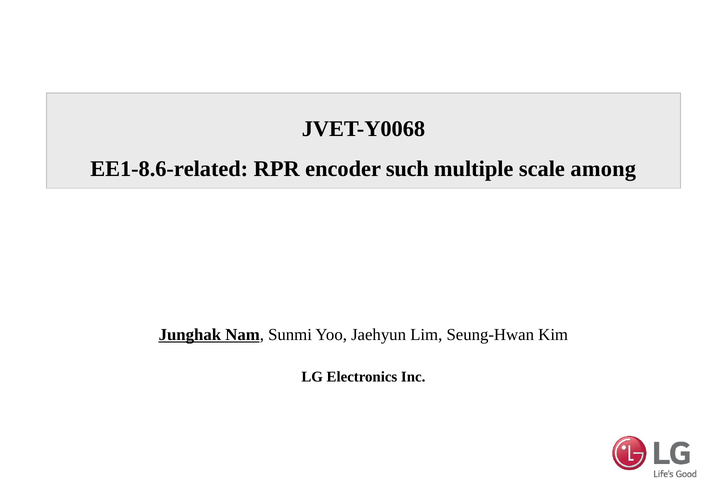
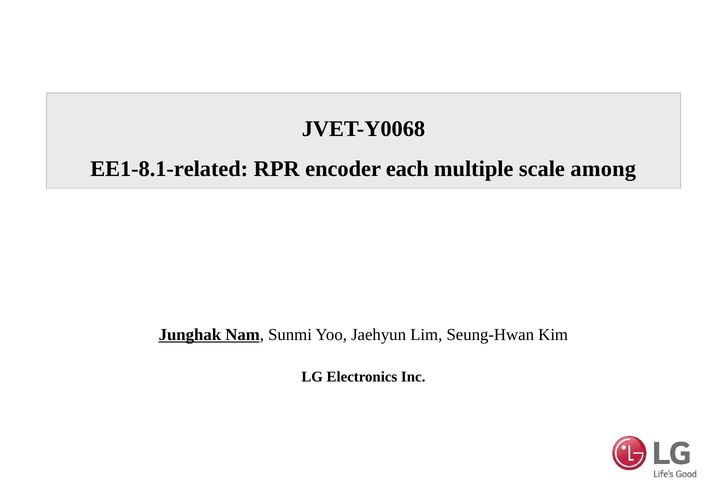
EE1-8.6-related: EE1-8.6-related -> EE1-8.1-related
such: such -> each
